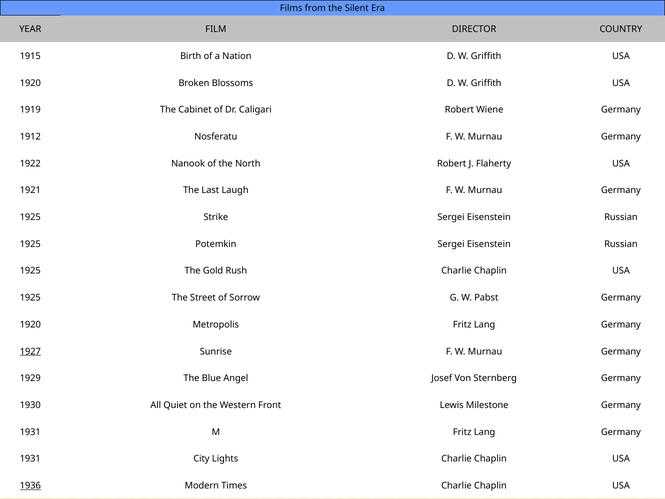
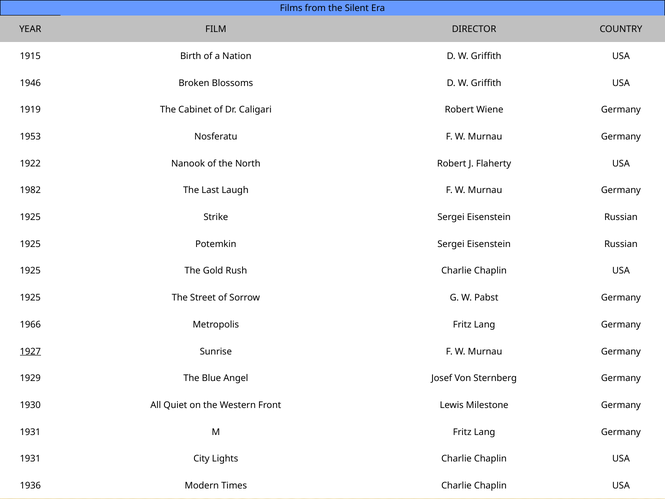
1920 at (30, 83): 1920 -> 1946
1912: 1912 -> 1953
1921: 1921 -> 1982
1920 at (30, 324): 1920 -> 1966
1936 underline: present -> none
